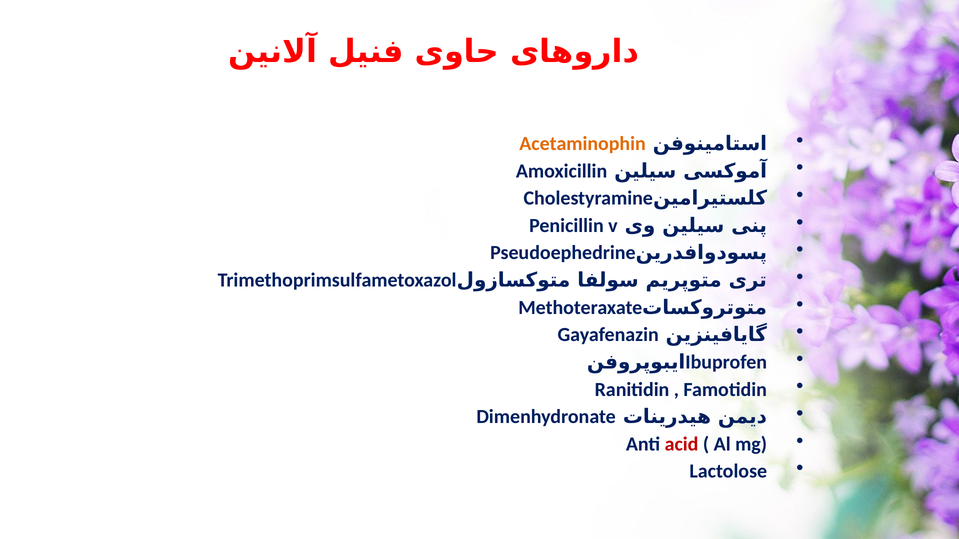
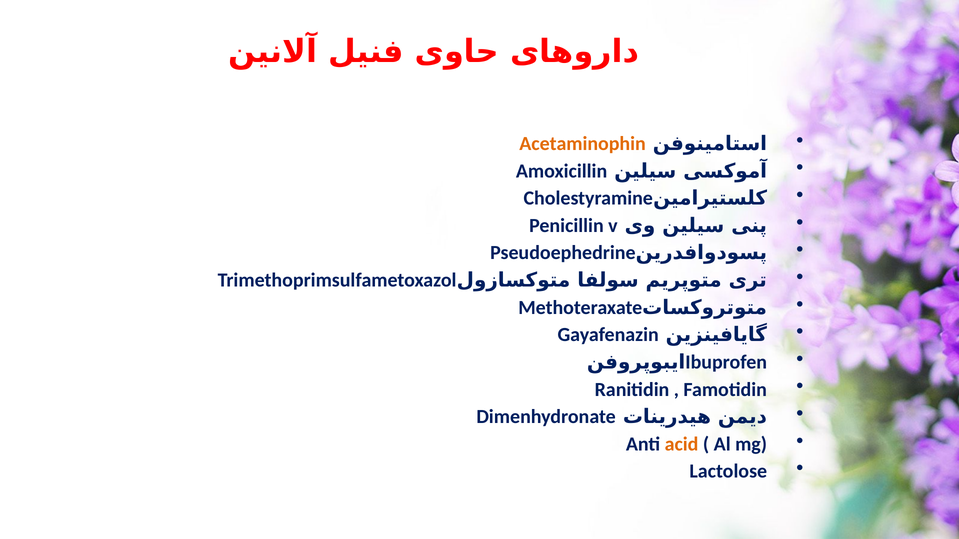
acid colour: red -> orange
